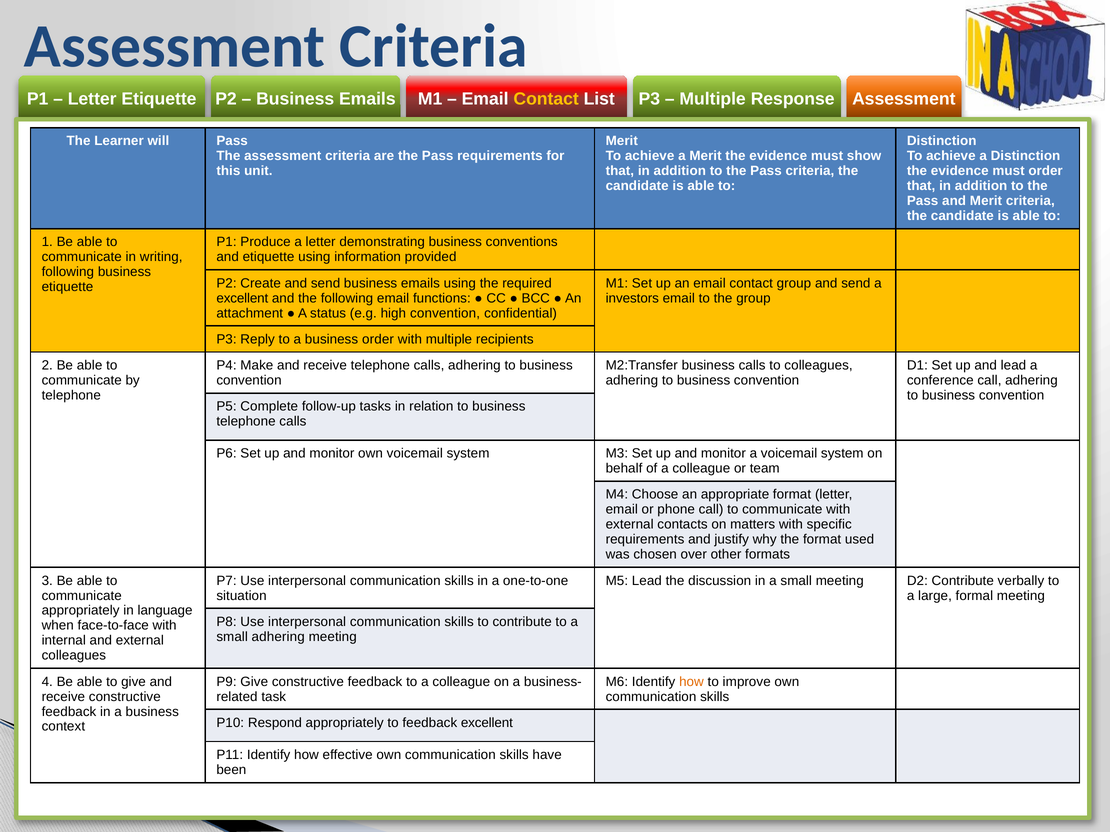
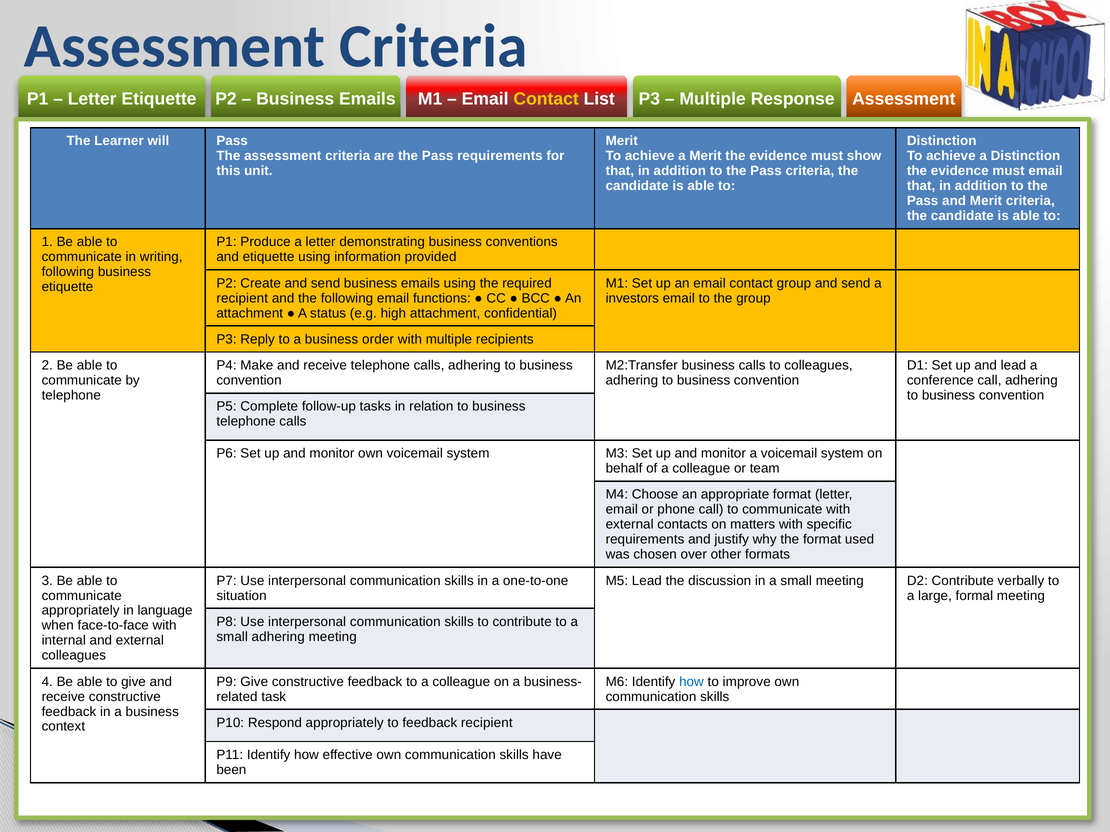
must order: order -> email
excellent at (242, 298): excellent -> recipient
high convention: convention -> attachment
how at (691, 682) colour: orange -> blue
feedback excellent: excellent -> recipient
